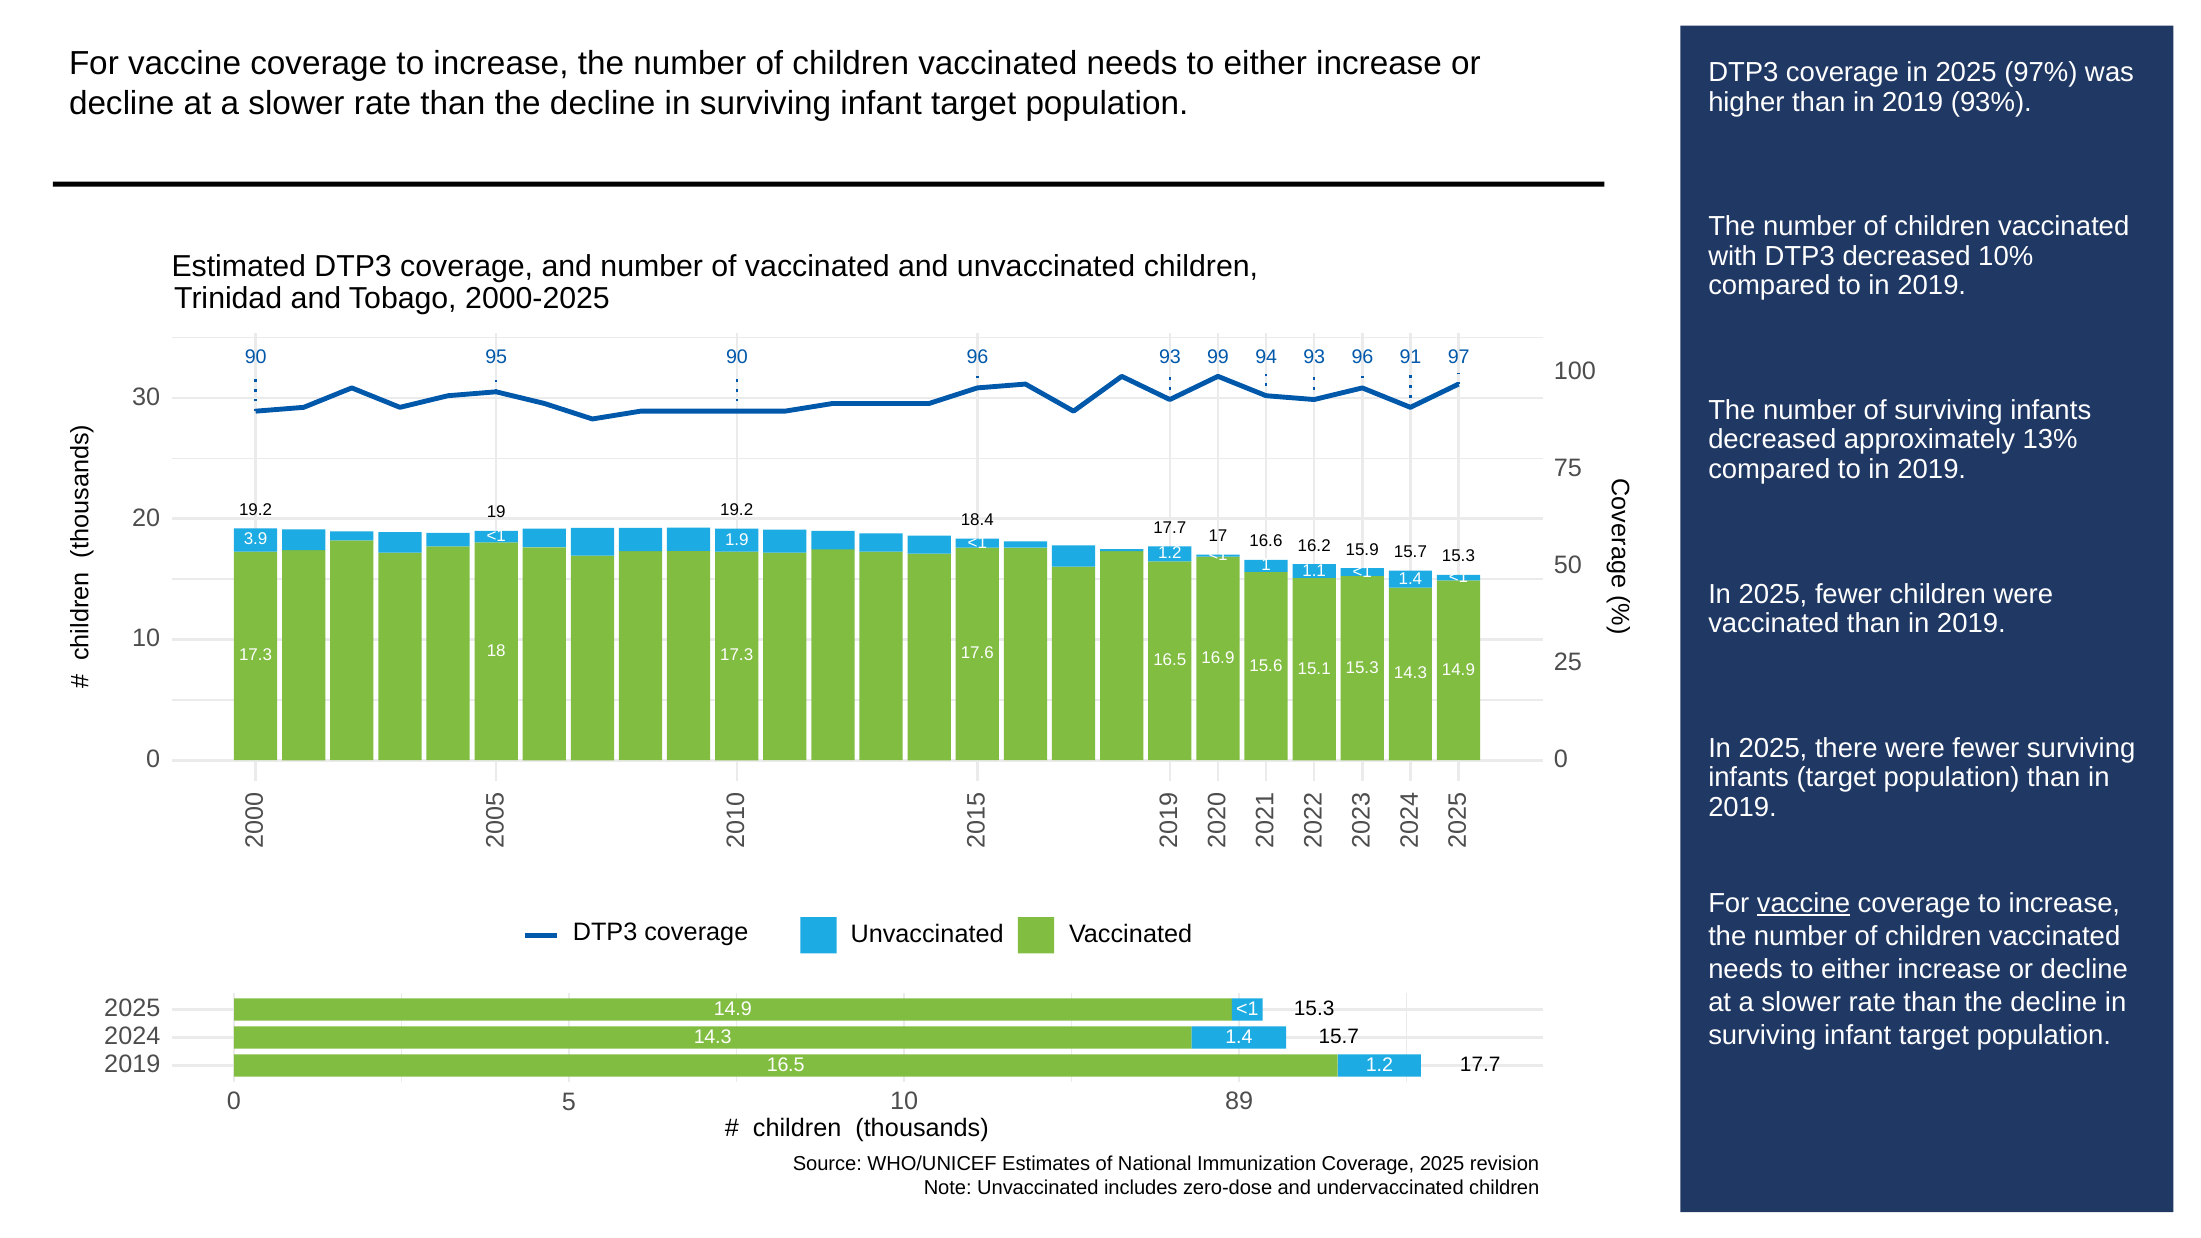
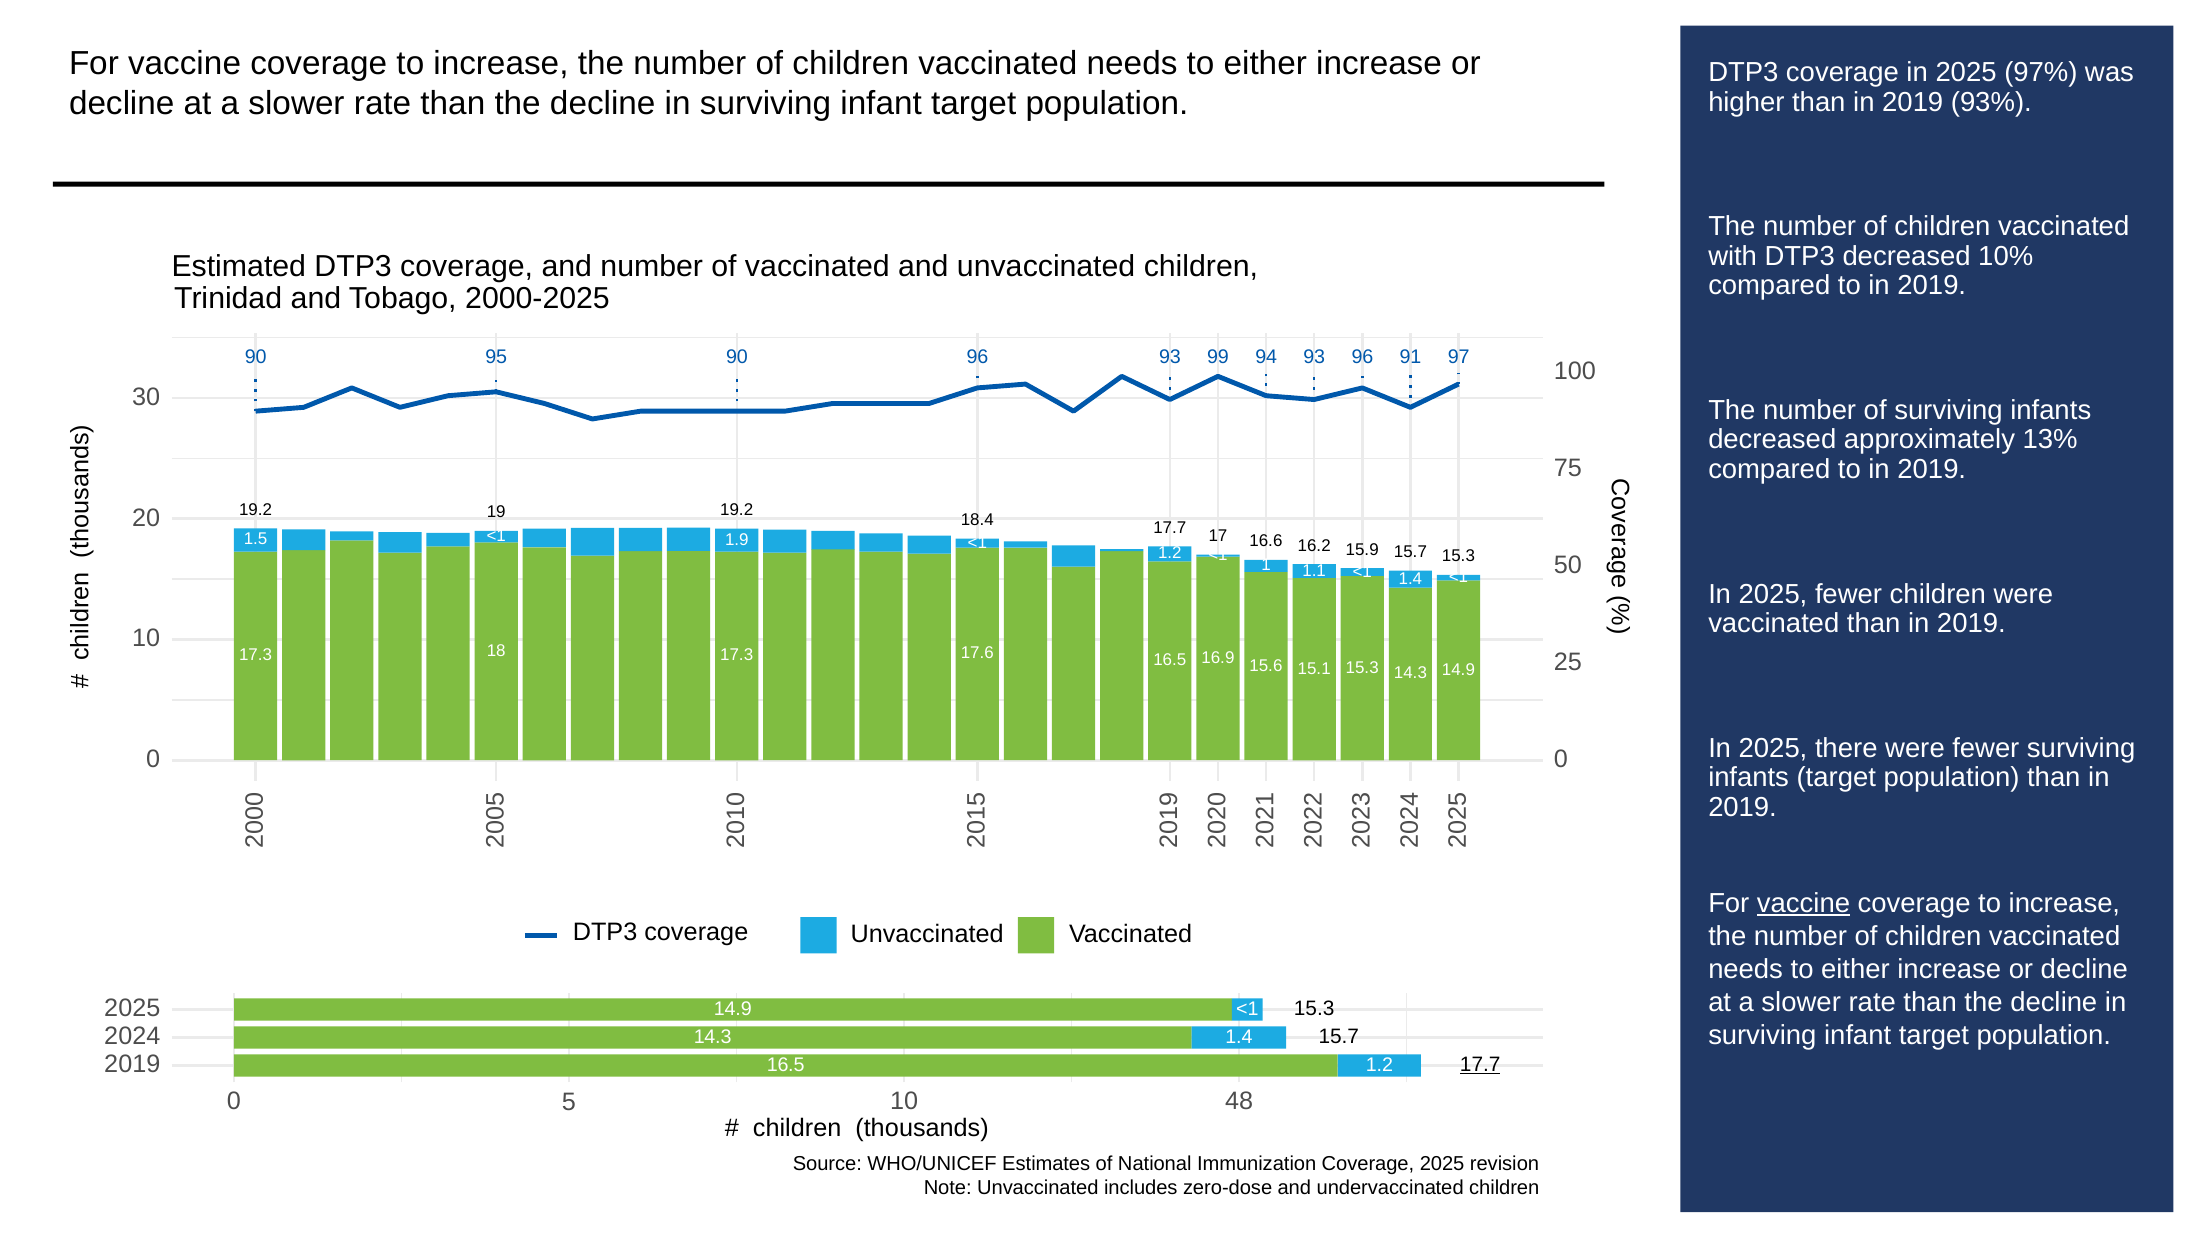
3.9: 3.9 -> 1.5
17.7 at (1480, 1065) underline: none -> present
89: 89 -> 48
